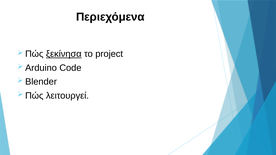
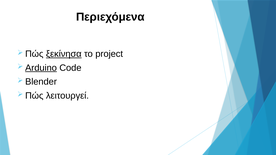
Arduino underline: none -> present
